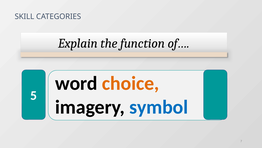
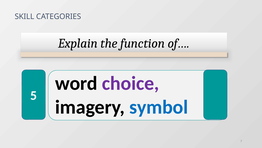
choice colour: orange -> purple
